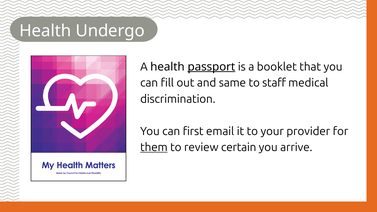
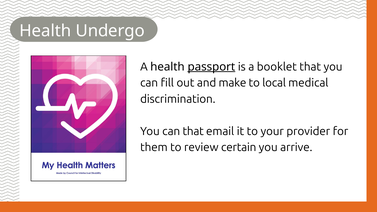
same: same -> make
staff: staff -> local
can first: first -> that
them underline: present -> none
